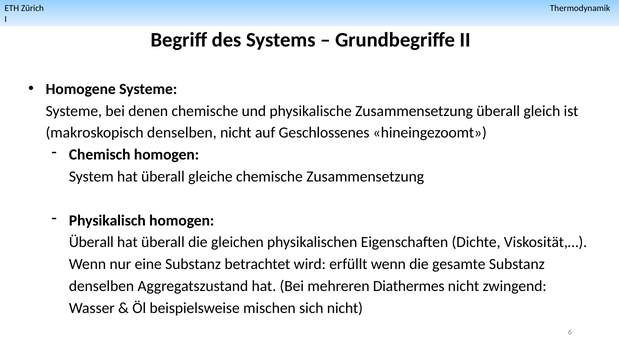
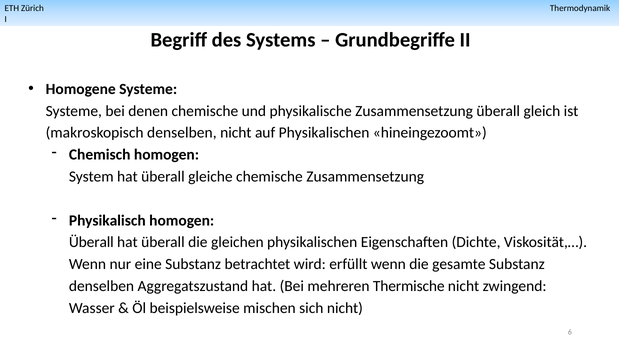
auf Geschlossenes: Geschlossenes -> Physikalischen
Diathermes: Diathermes -> Thermische
